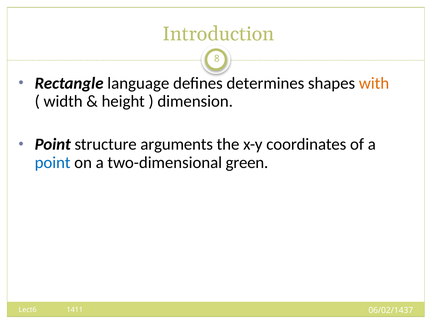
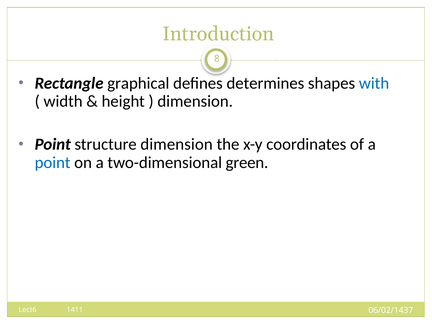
language: language -> graphical
with colour: orange -> blue
structure arguments: arguments -> dimension
